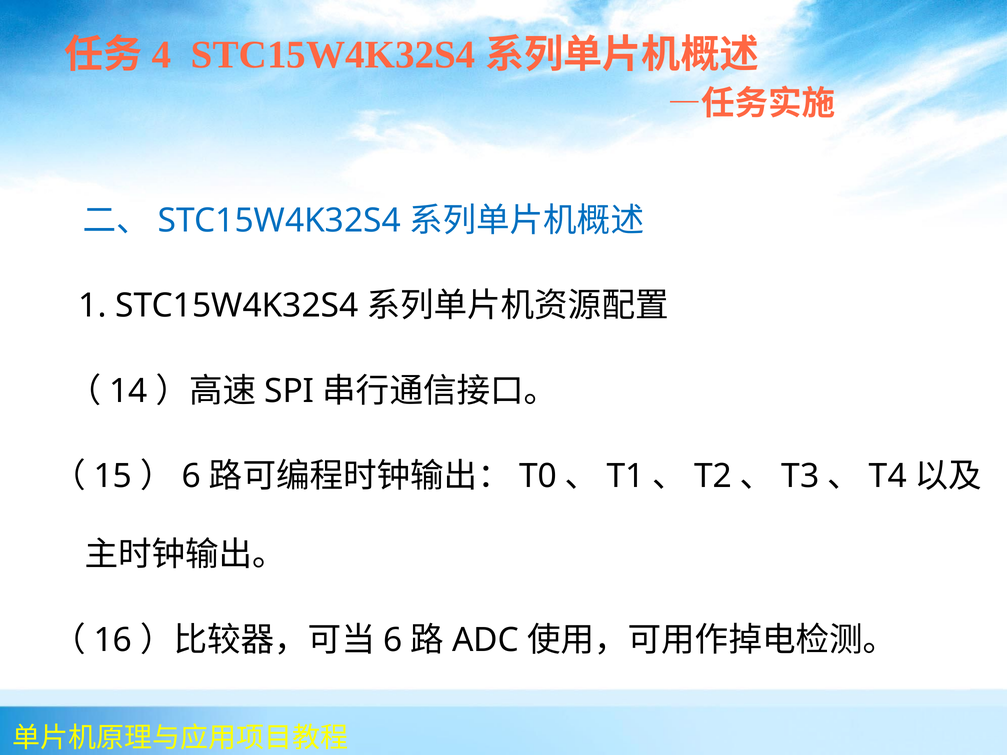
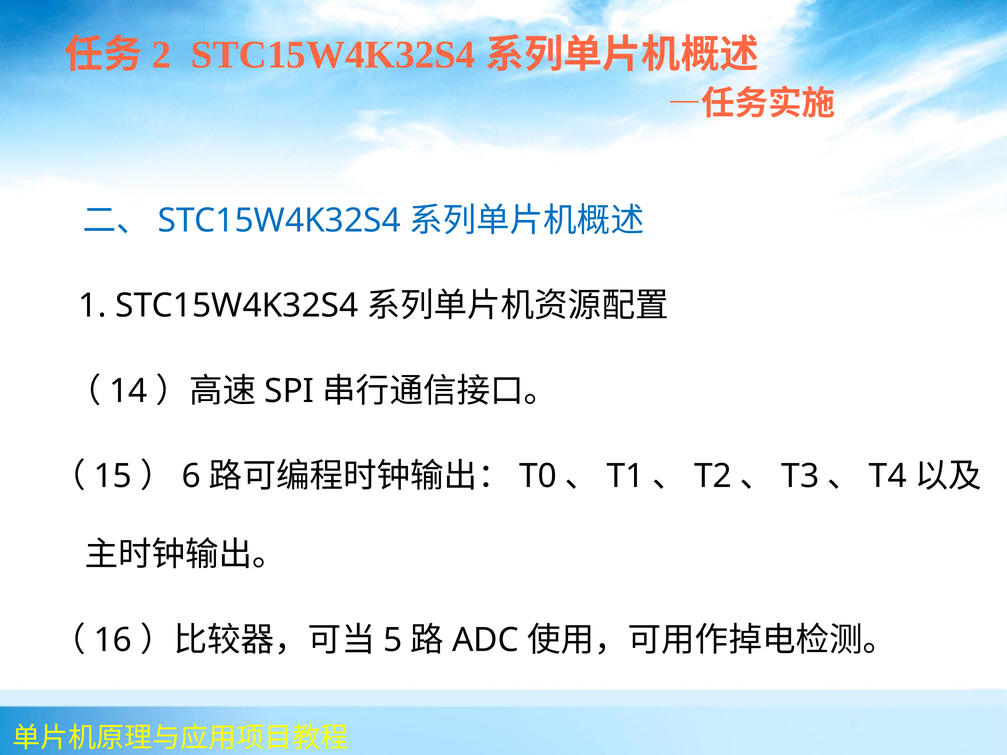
4: 4 -> 2
6 at (393, 640): 6 -> 5
